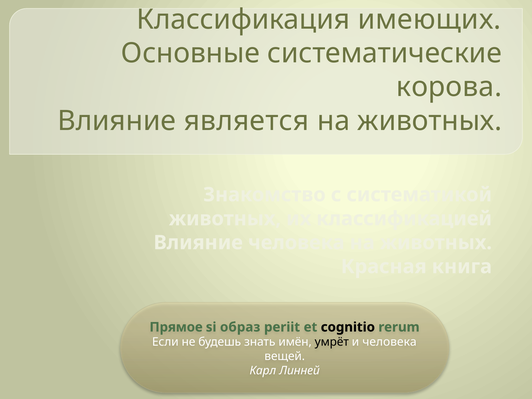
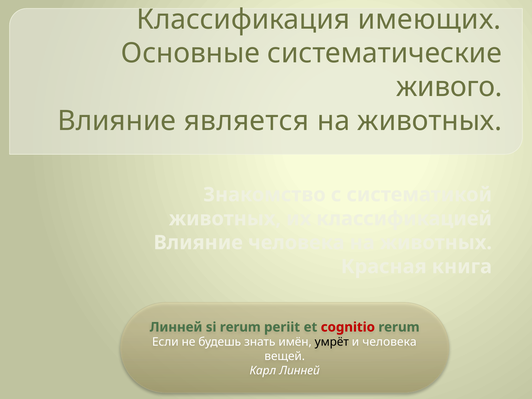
корова: корова -> живого
Прямое at (176, 327): Прямое -> Линней
si образ: образ -> rerum
cognitio colour: black -> red
